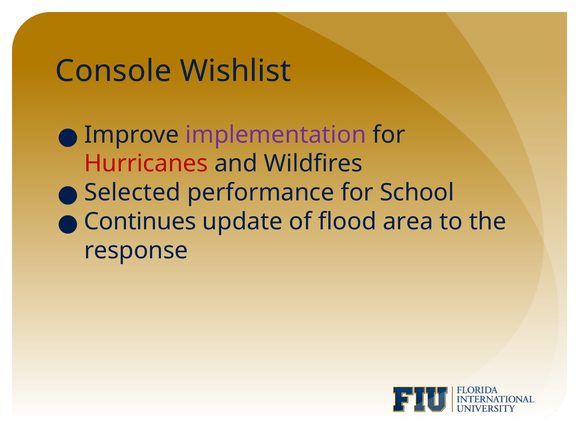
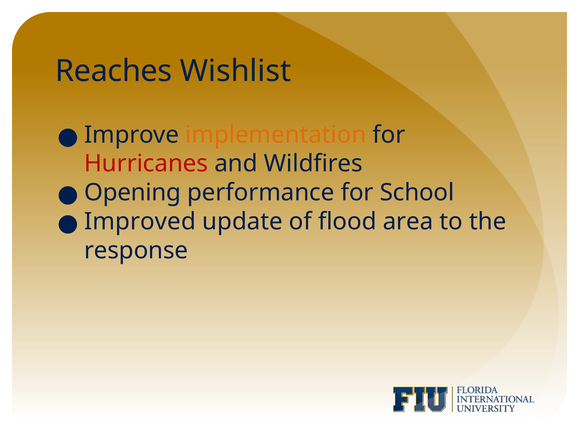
Console: Console -> Reaches
implementation colour: purple -> orange
Selected: Selected -> Opening
Continues: Continues -> Improved
